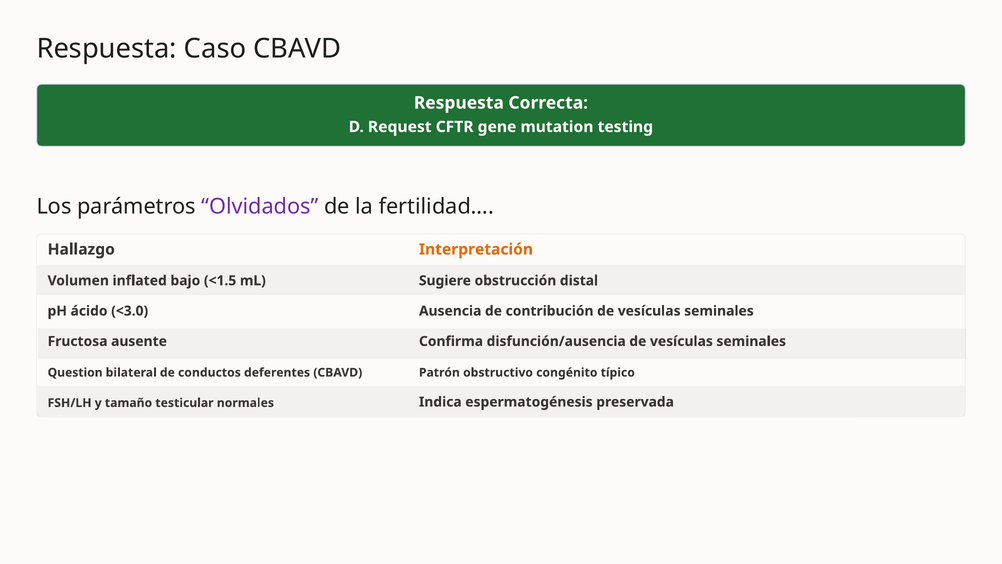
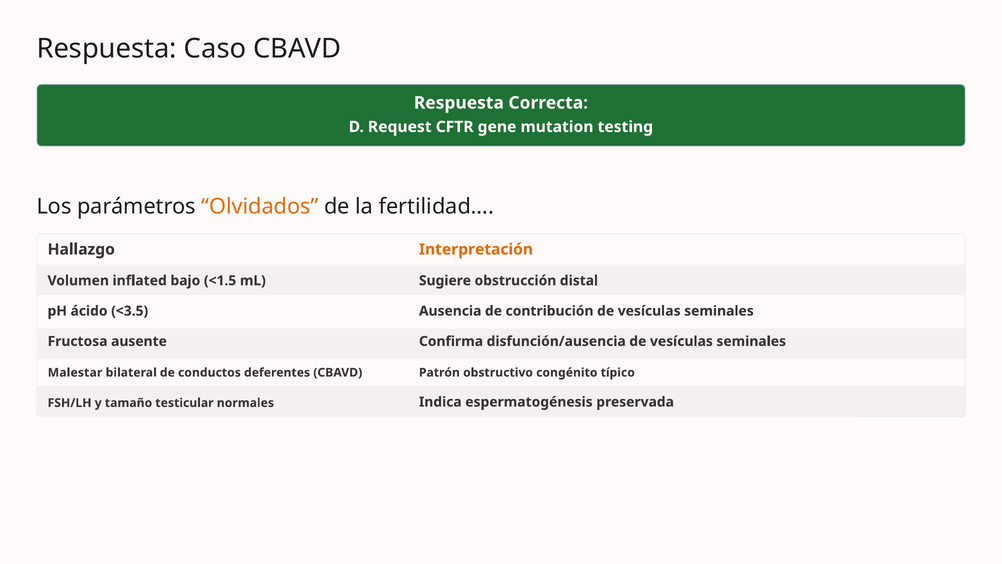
Olvidados colour: purple -> orange
<3.0: <3.0 -> <3.5
Question: Question -> Malestar
